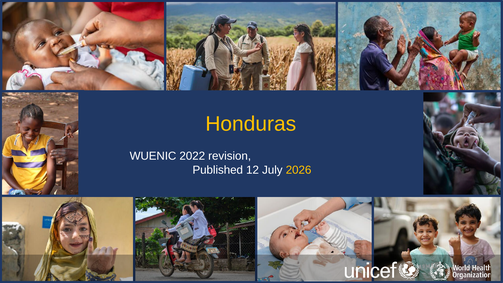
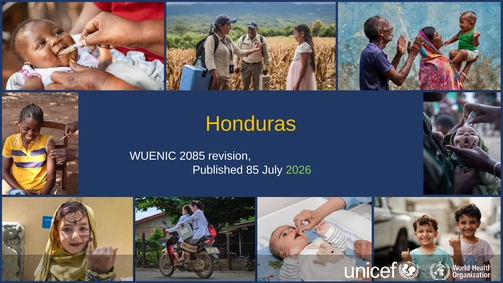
2022: 2022 -> 2085
12: 12 -> 85
2026 colour: yellow -> light green
